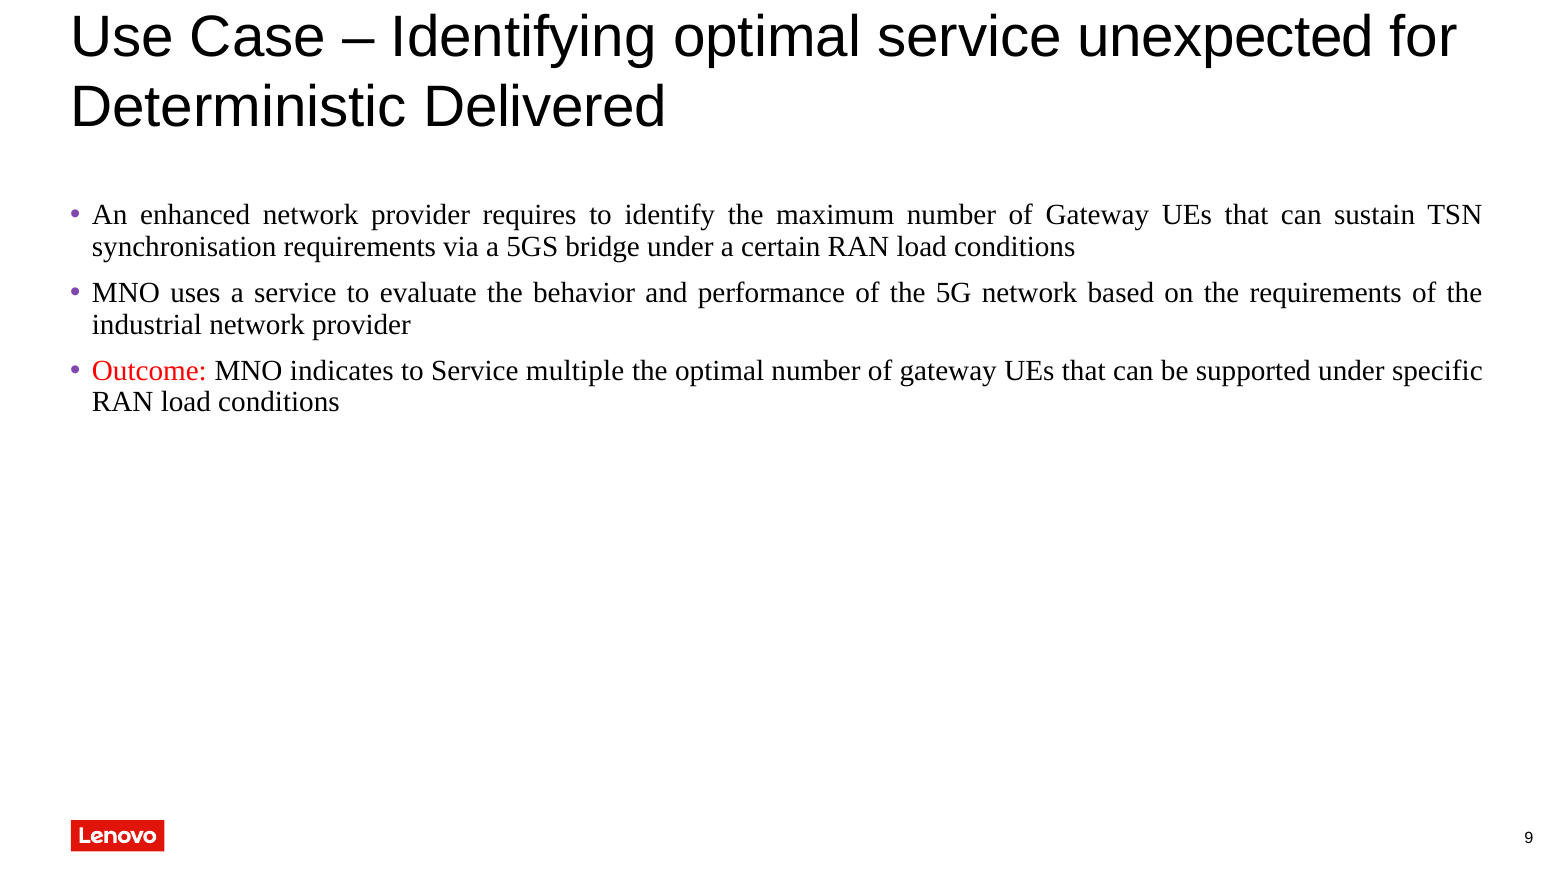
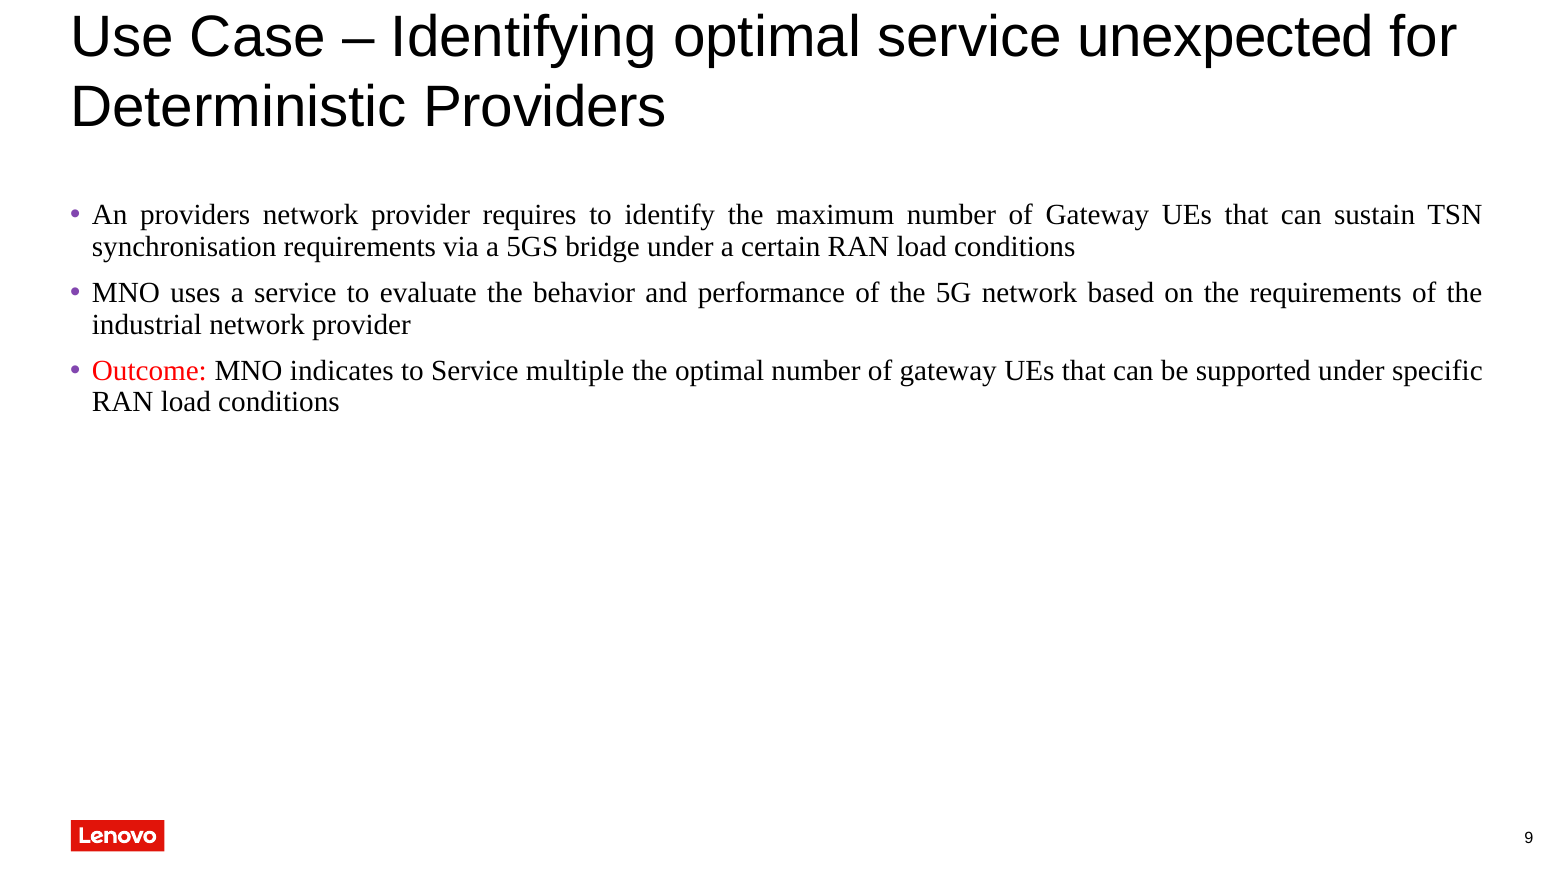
Deterministic Delivered: Delivered -> Providers
An enhanced: enhanced -> providers
